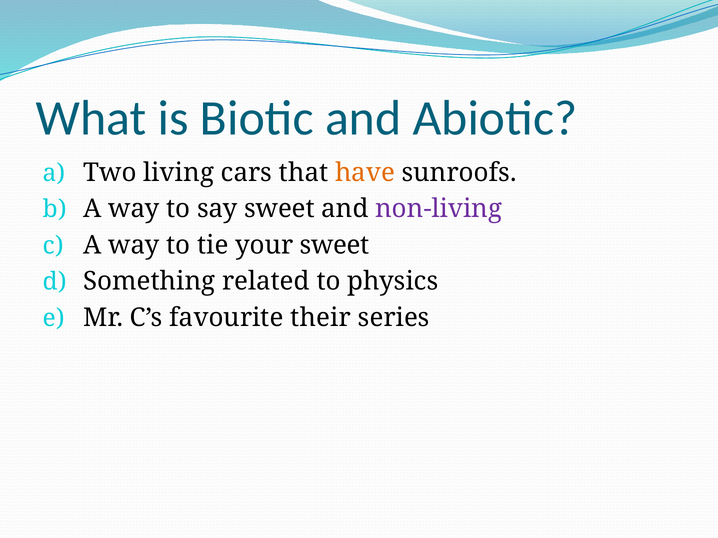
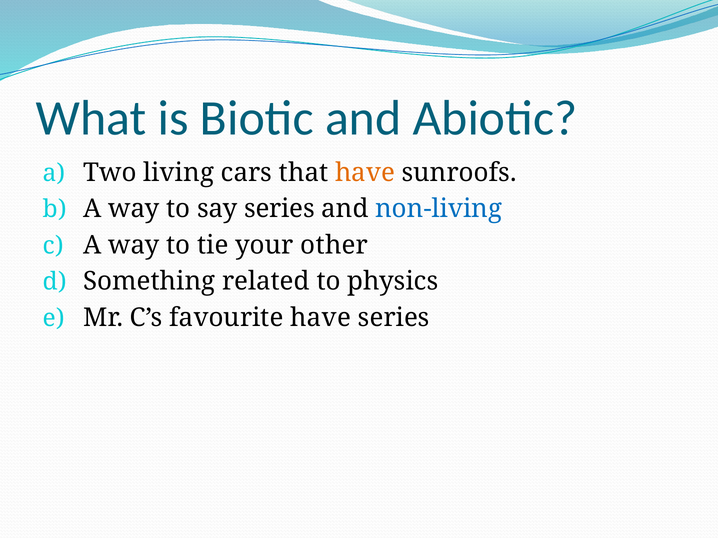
say sweet: sweet -> series
non-living colour: purple -> blue
your sweet: sweet -> other
favourite their: their -> have
